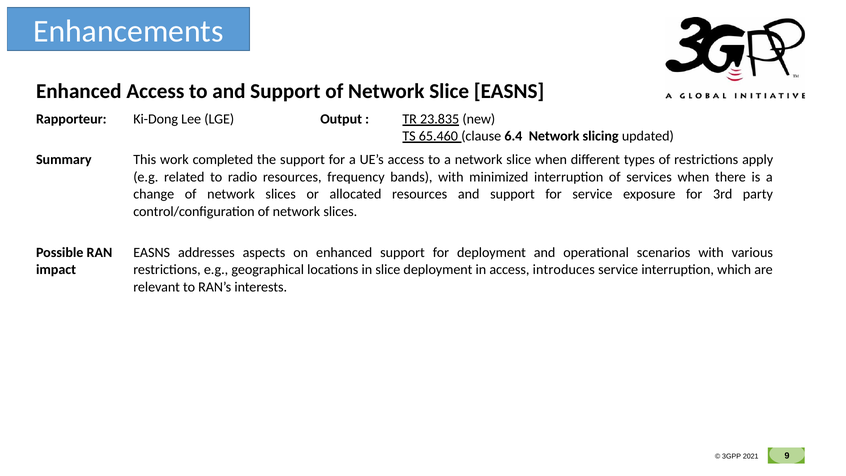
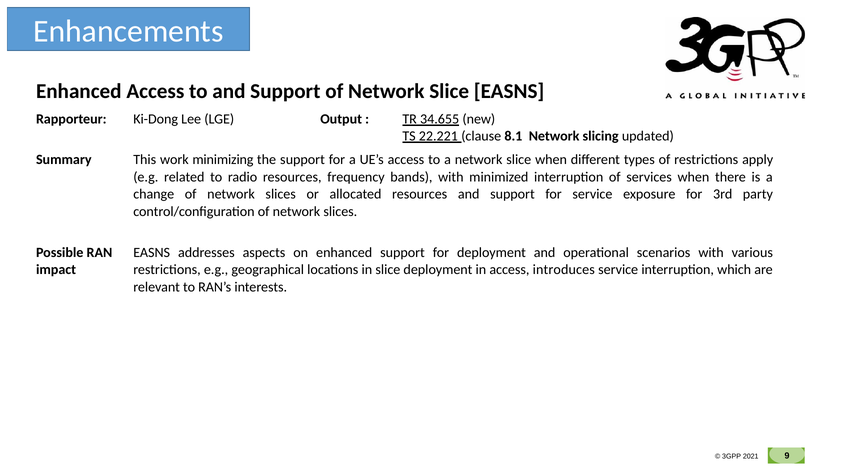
23.835: 23.835 -> 34.655
65.460: 65.460 -> 22.221
6.4: 6.4 -> 8.1
completed: completed -> minimizing
